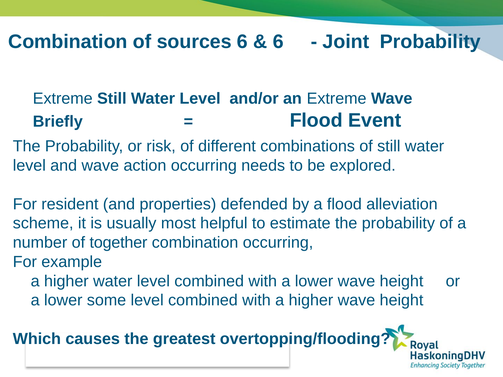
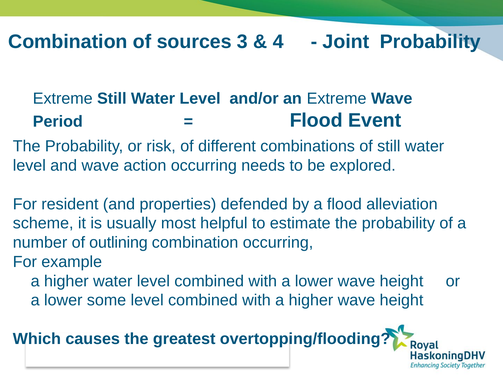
sources 6: 6 -> 3
6 at (278, 42): 6 -> 4
Briefly: Briefly -> Period
together: together -> outlining
